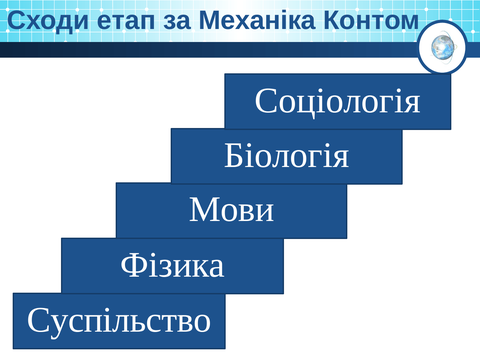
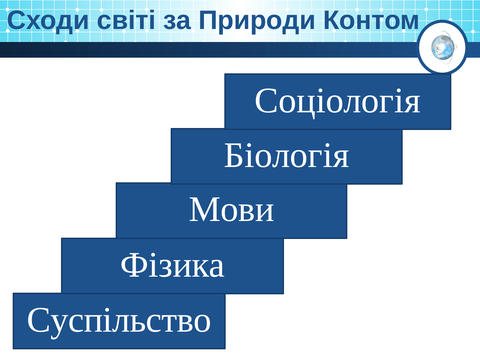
етап: етап -> світі
Механіка: Механіка -> Природи
